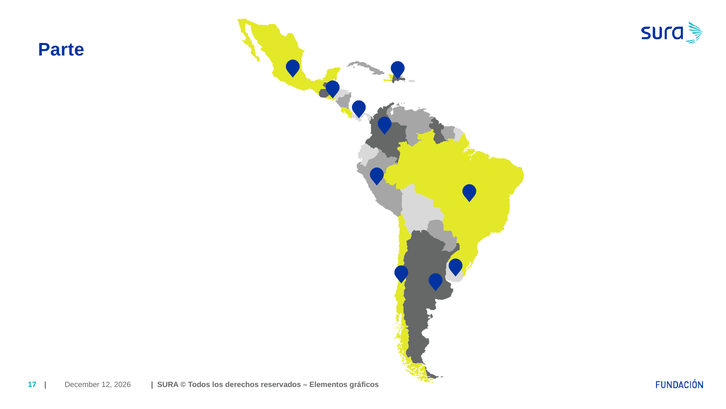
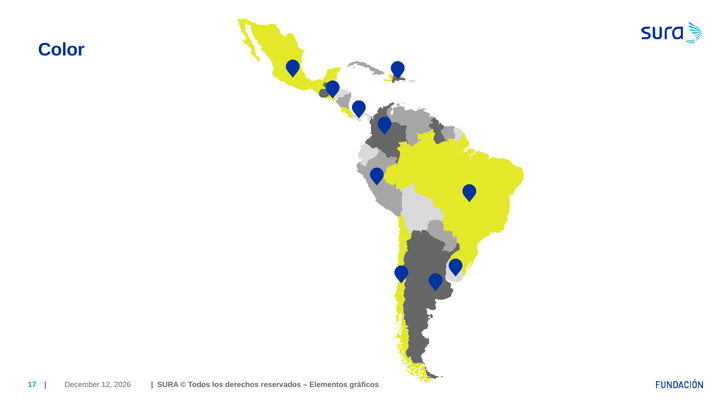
Parte: Parte -> Color
